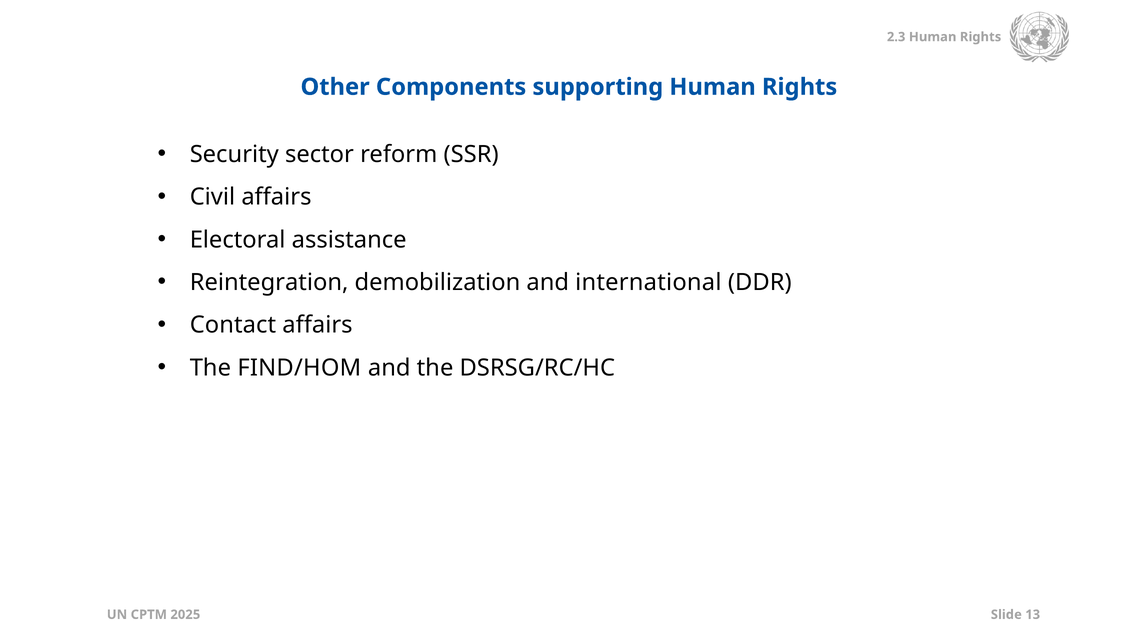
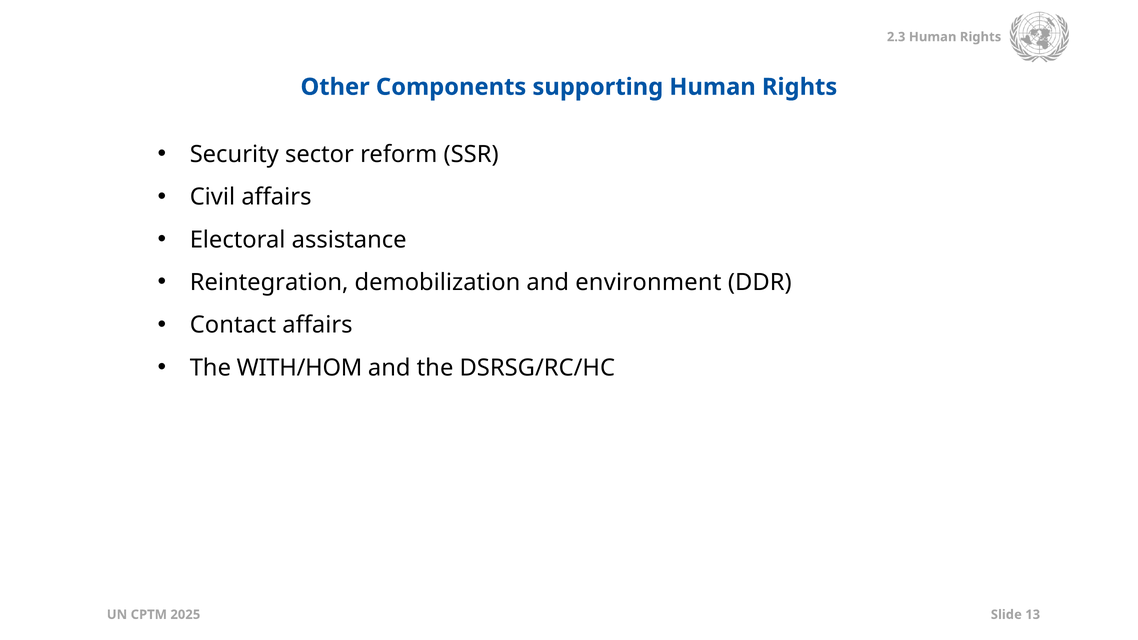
international: international -> environment
FIND/HOM: FIND/HOM -> WITH/HOM
